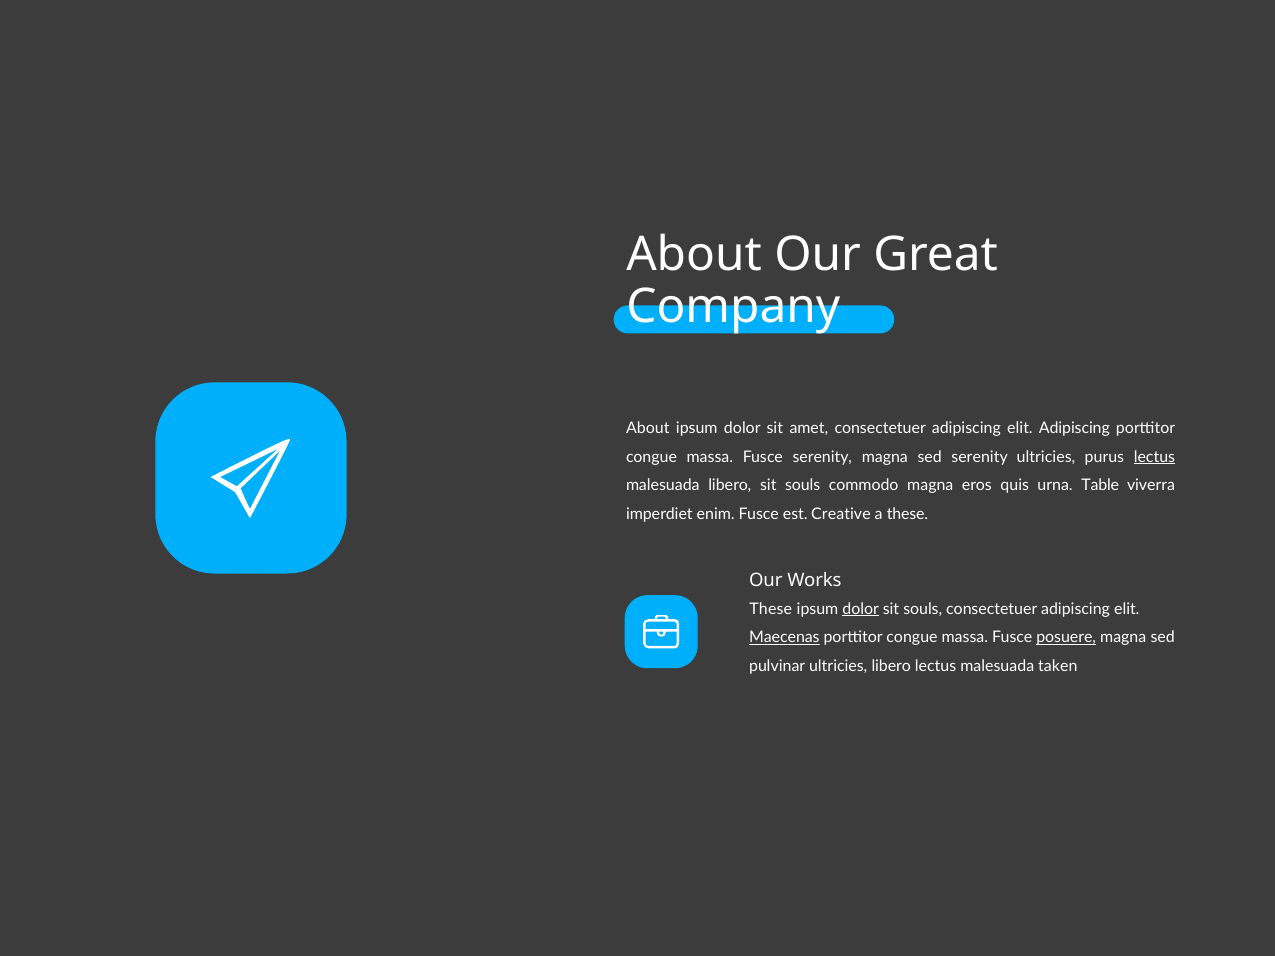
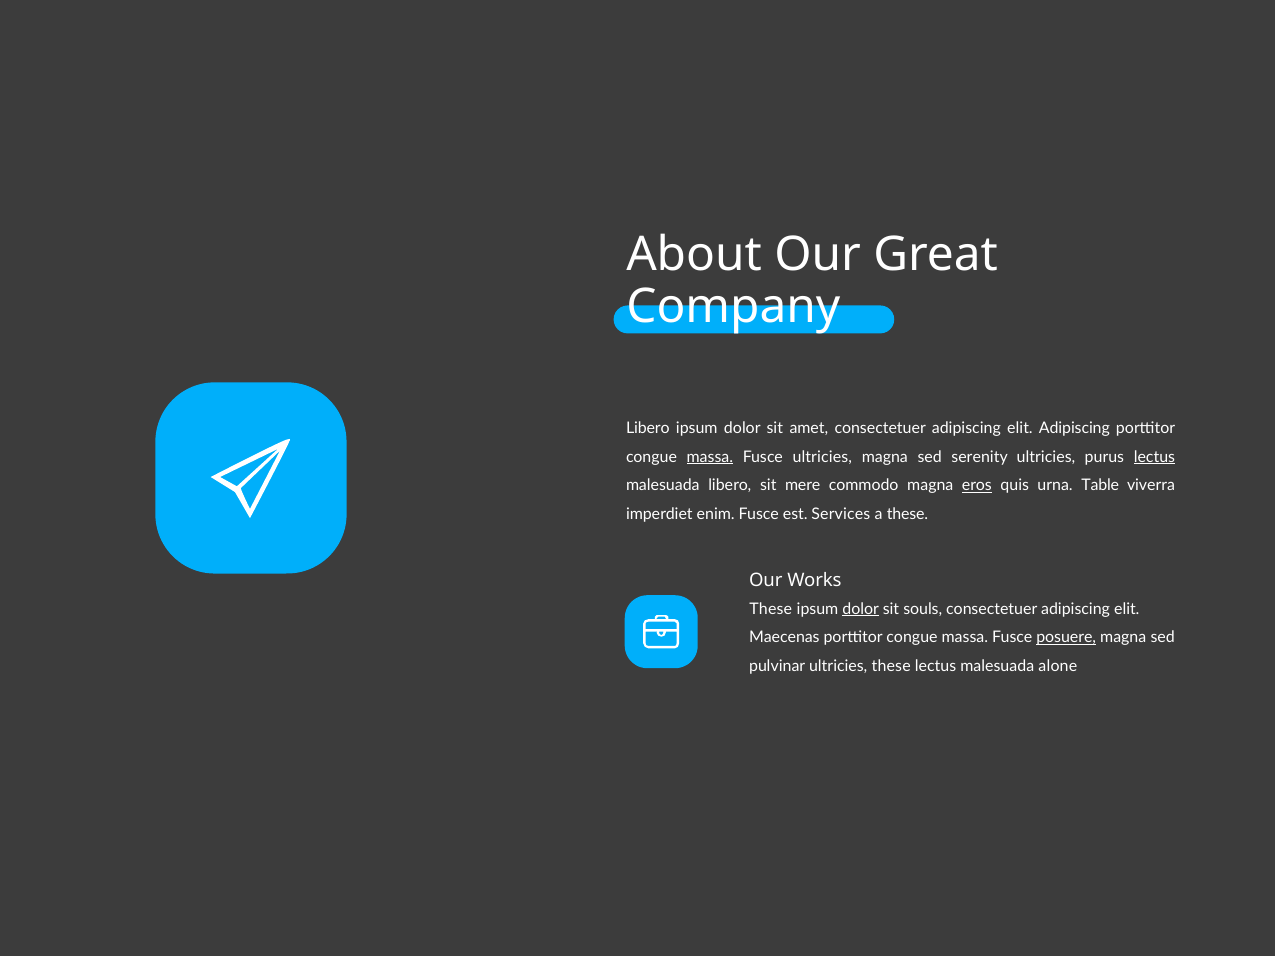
About at (648, 428): About -> Libero
massa at (710, 457) underline: none -> present
Fusce serenity: serenity -> ultricies
libero sit souls: souls -> mere
eros underline: none -> present
Creative: Creative -> Services
Maecenas underline: present -> none
ultricies libero: libero -> these
taken: taken -> alone
